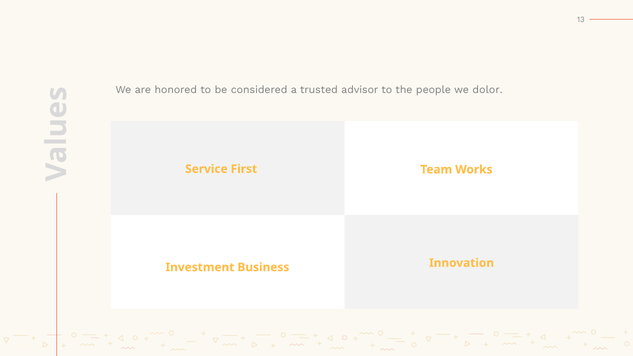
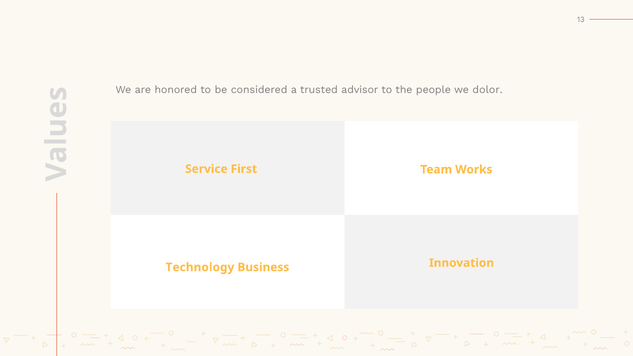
Investment: Investment -> Technology
